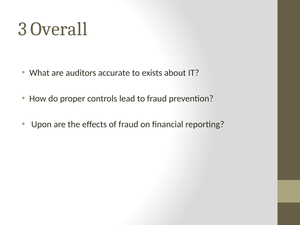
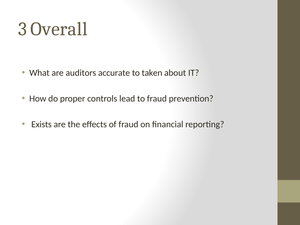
exists: exists -> taken
Upon: Upon -> Exists
